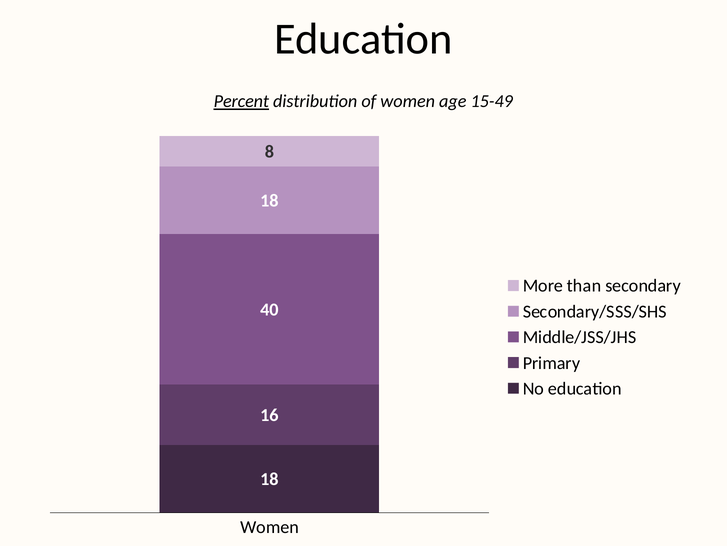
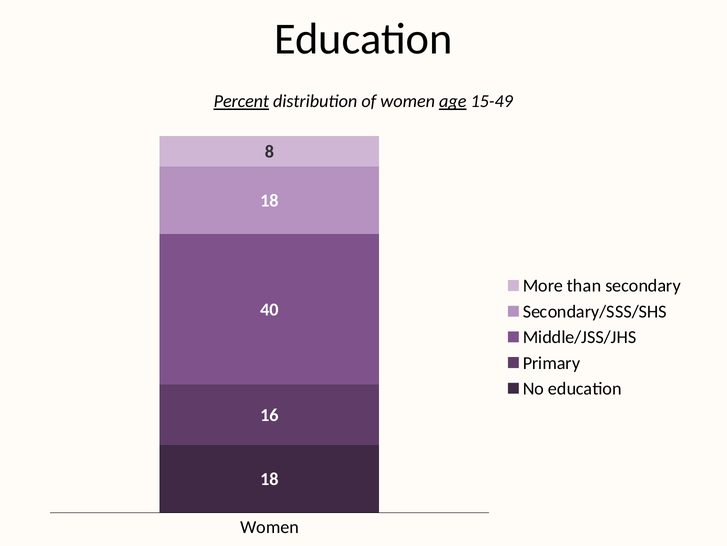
age underline: none -> present
